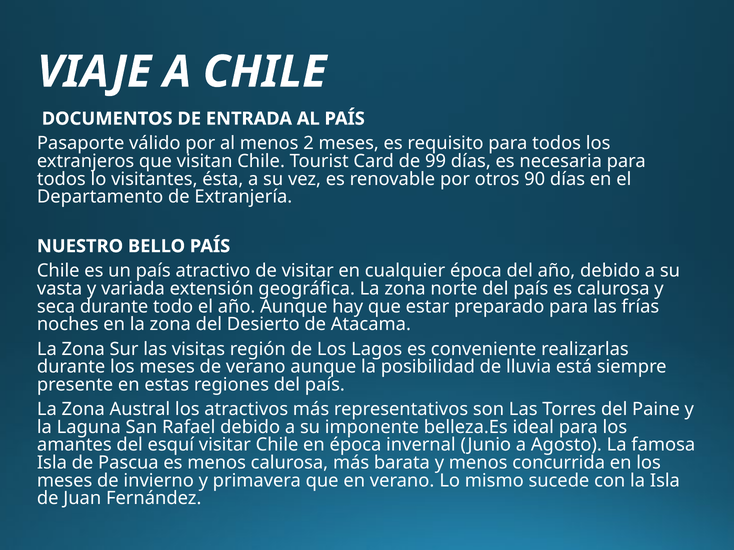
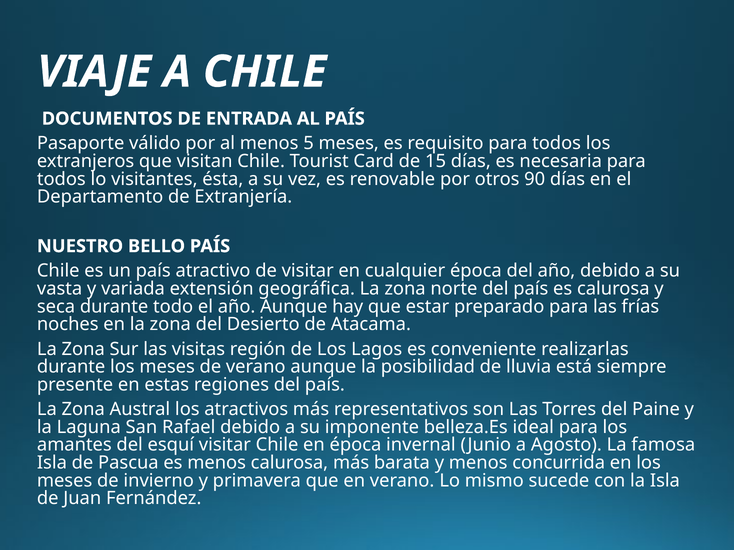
2: 2 -> 5
99: 99 -> 15
